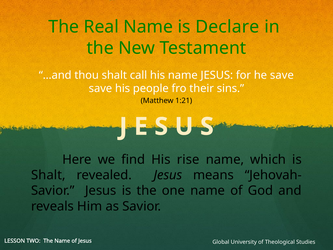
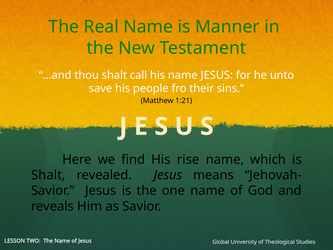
Declare: Declare -> Manner
he save: save -> unto
